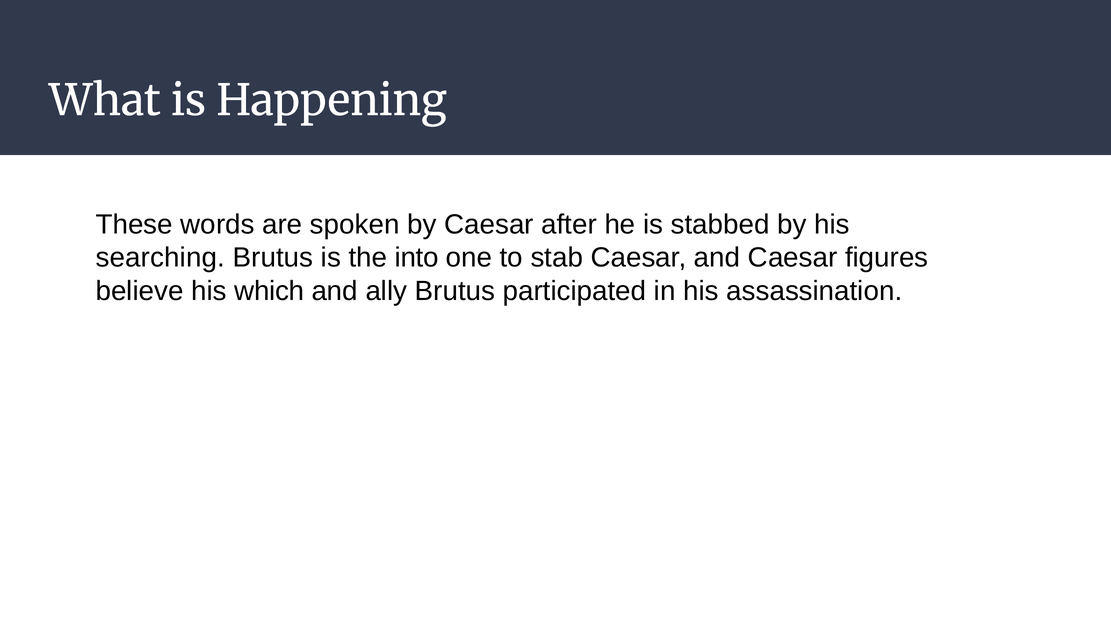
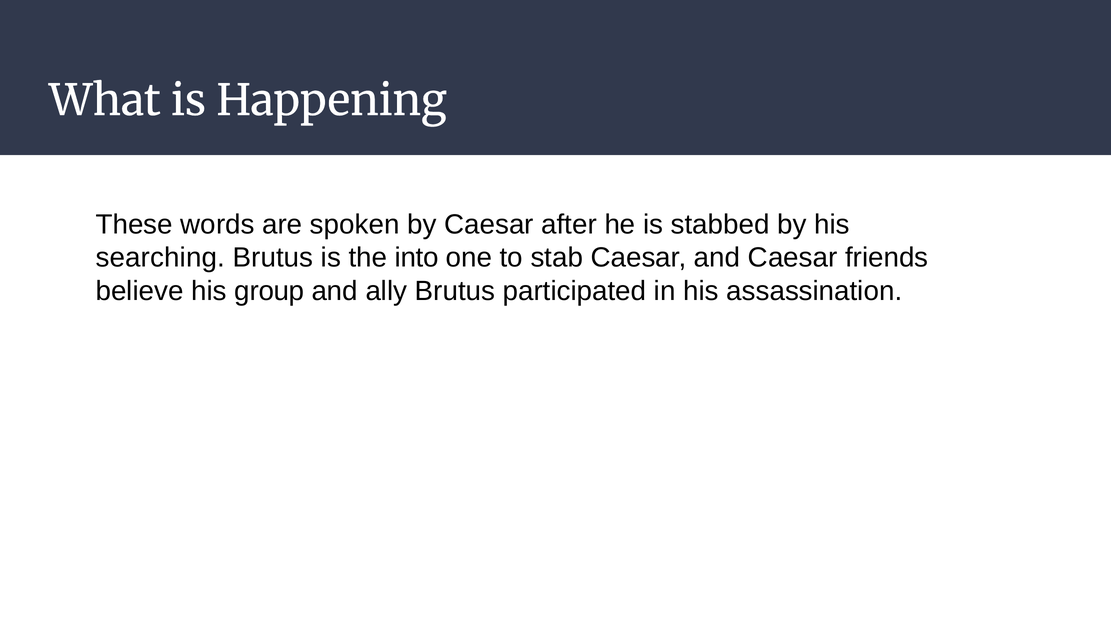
figures: figures -> friends
which: which -> group
